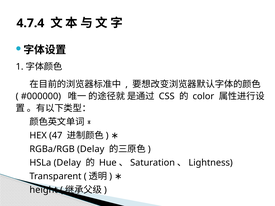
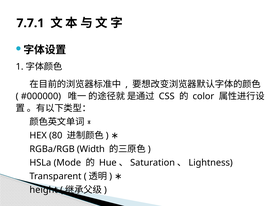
4.7.4: 4.7.4 -> 7.7.1
47: 47 -> 80
RGBa/RGB Delay: Delay -> Width
HSLa Delay: Delay -> Mode
